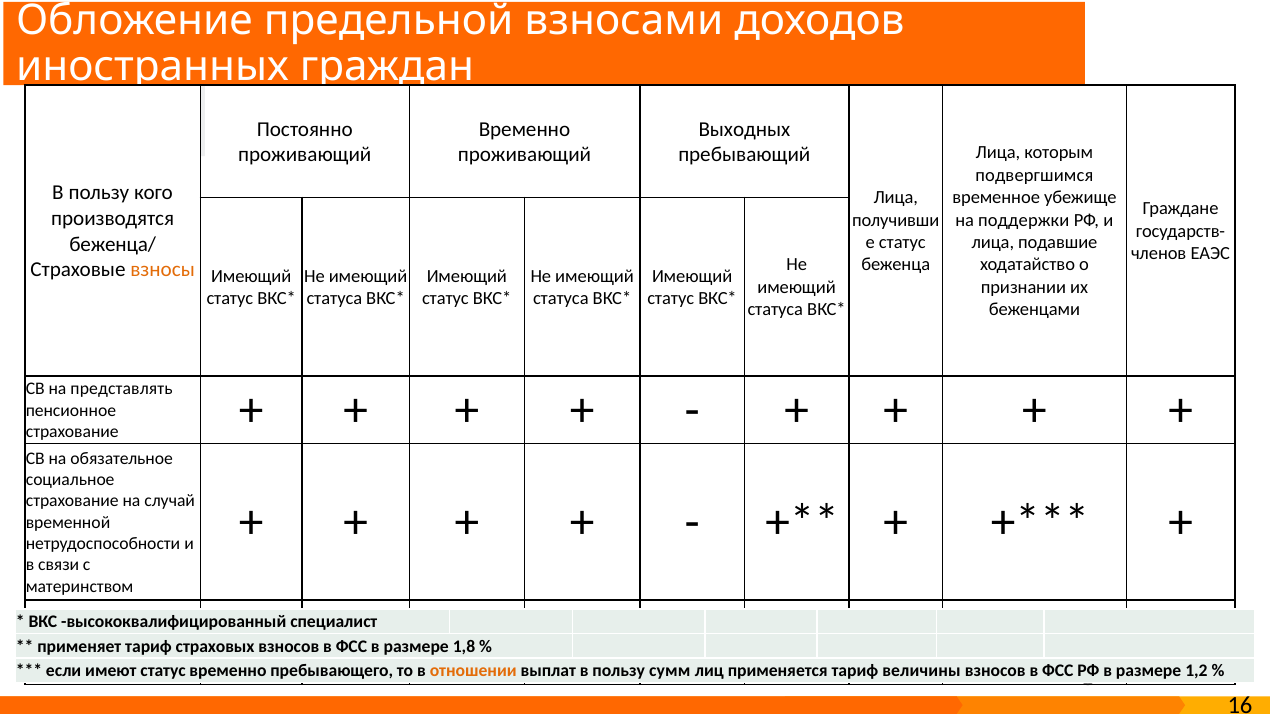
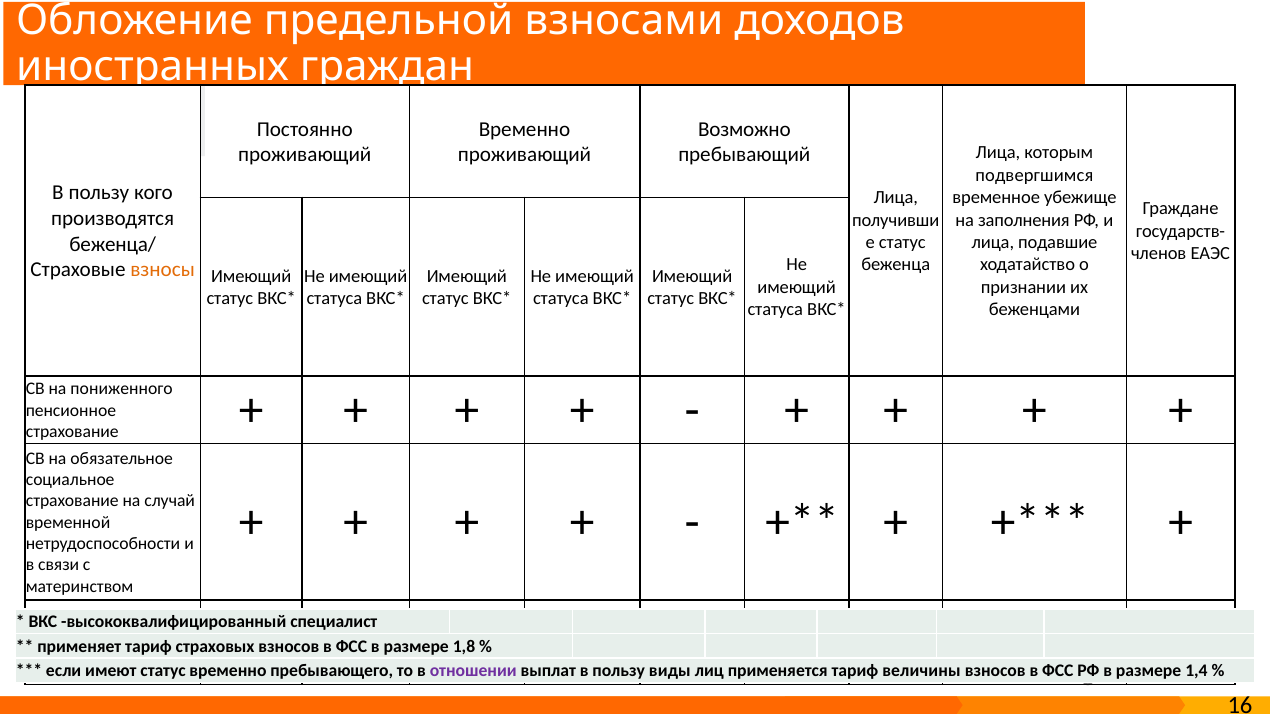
Выходных: Выходных -> Возможно
поддержки: поддержки -> заполнения
представлять: представлять -> пониженного
отношении colour: orange -> purple
сумм: сумм -> виды
1,2: 1,2 -> 1,4
